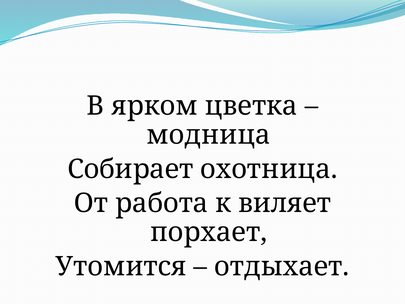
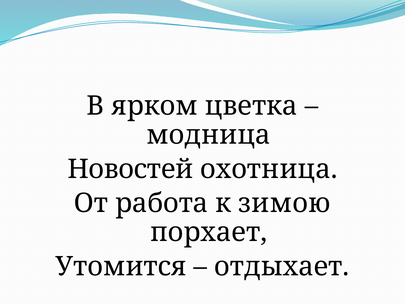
Собирает: Собирает -> Новостей
виляет: виляет -> зимою
